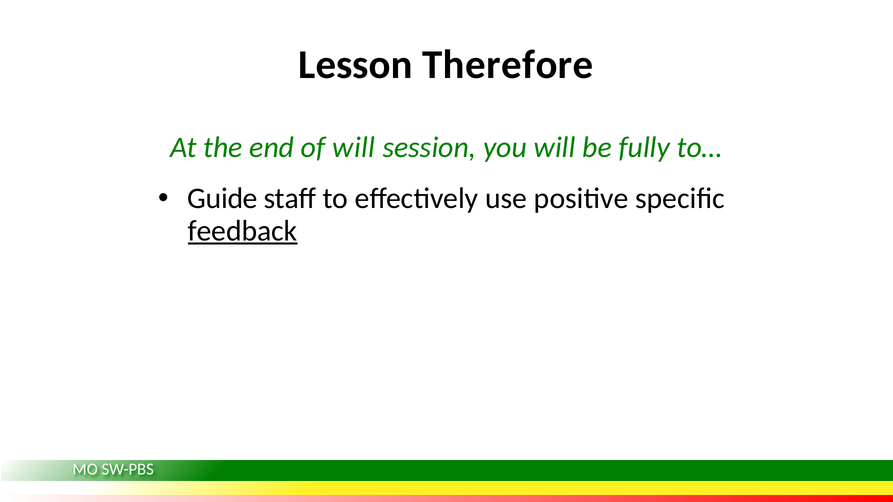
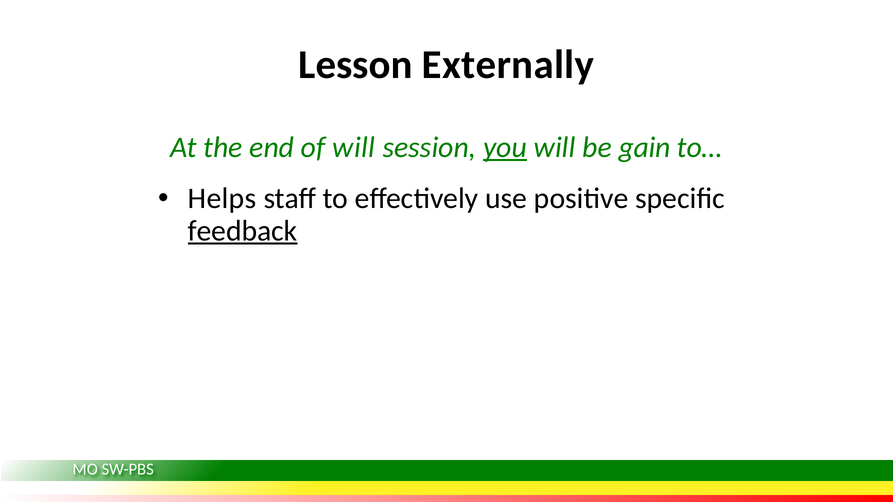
Therefore: Therefore -> Externally
you underline: none -> present
fully: fully -> gain
Guide: Guide -> Helps
